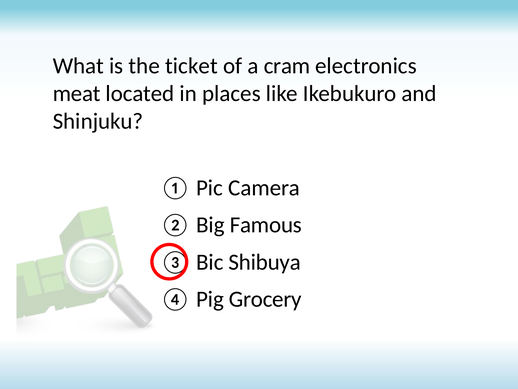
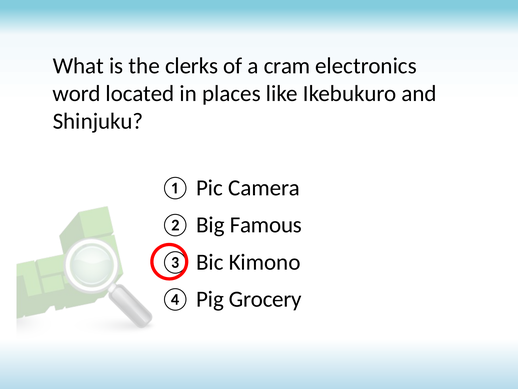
ticket: ticket -> clerks
meat: meat -> word
Shibuya: Shibuya -> Kimono
